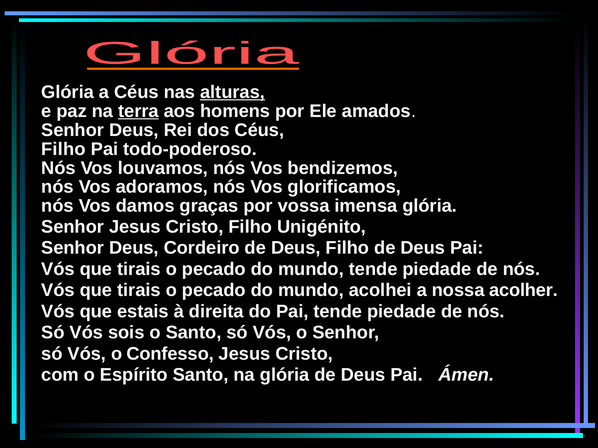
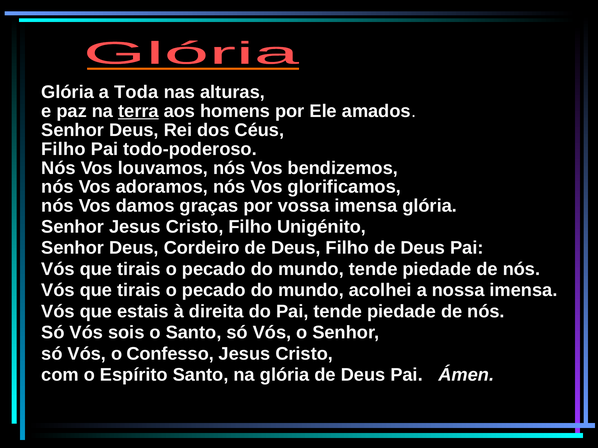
a Céus: Céus -> Toda
alturas underline: present -> none
nossa acolher: acolher -> imensa
